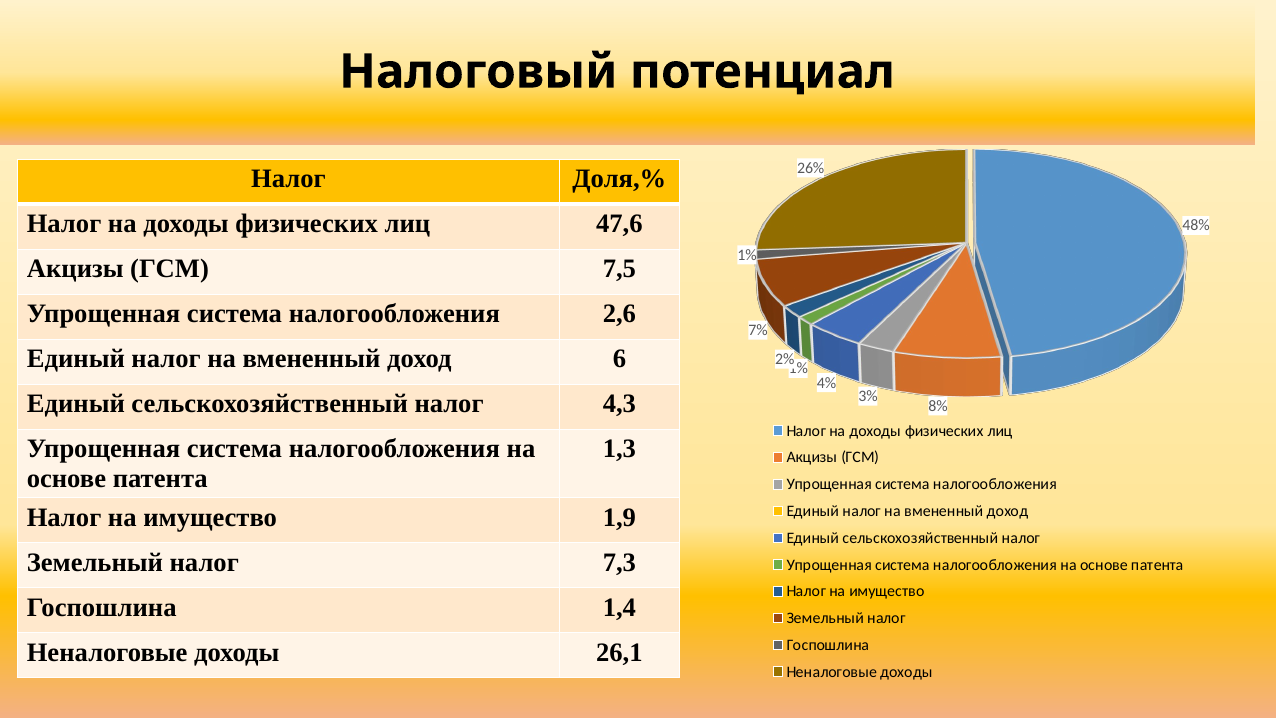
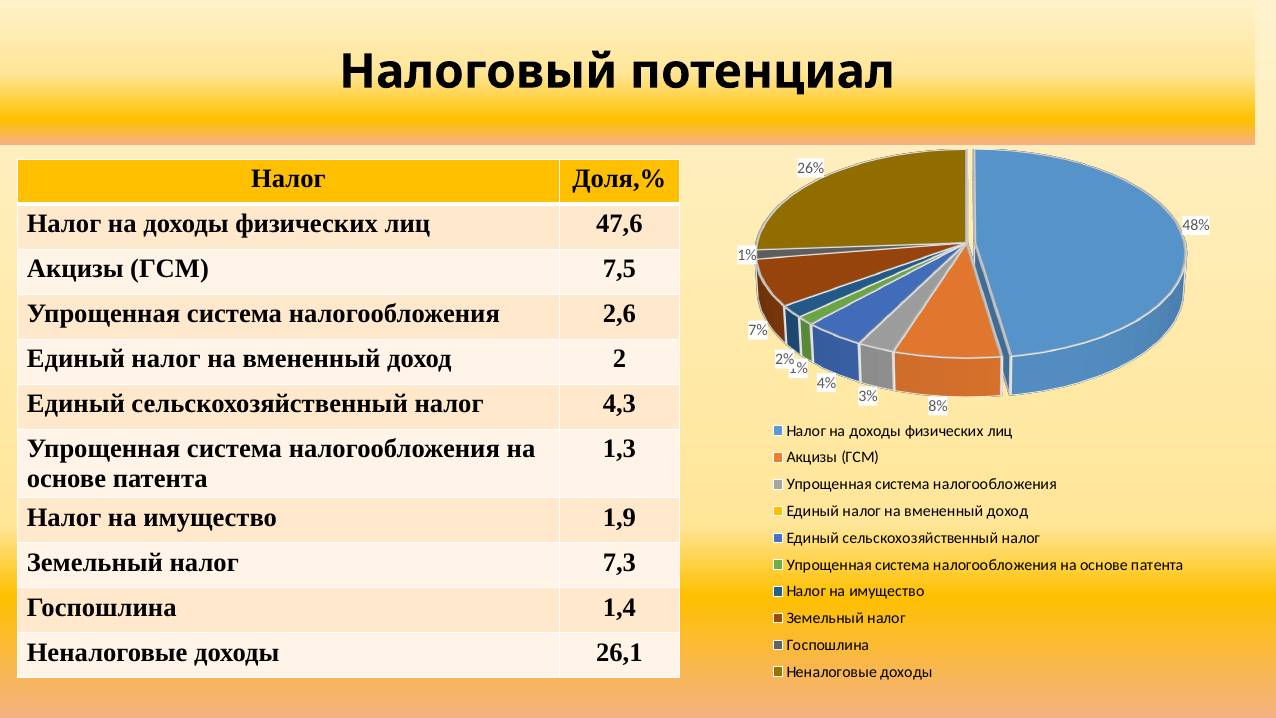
6: 6 -> 2
